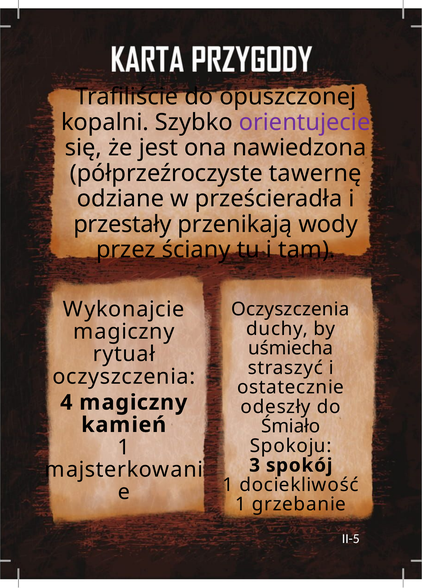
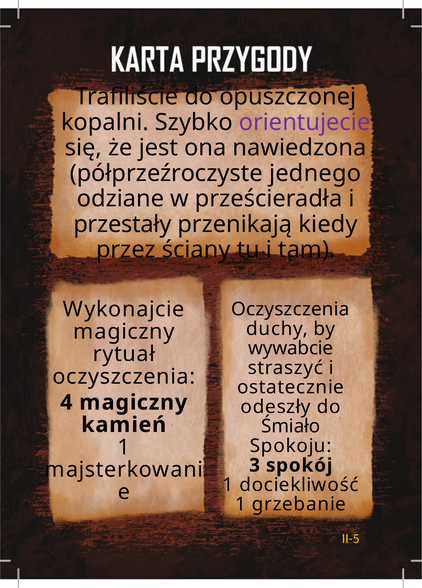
tawernę: tawernę -> jednego
wody: wody -> kiedy
uśmiecha: uśmiecha -> wywabcie
II-5 colour: white -> yellow
